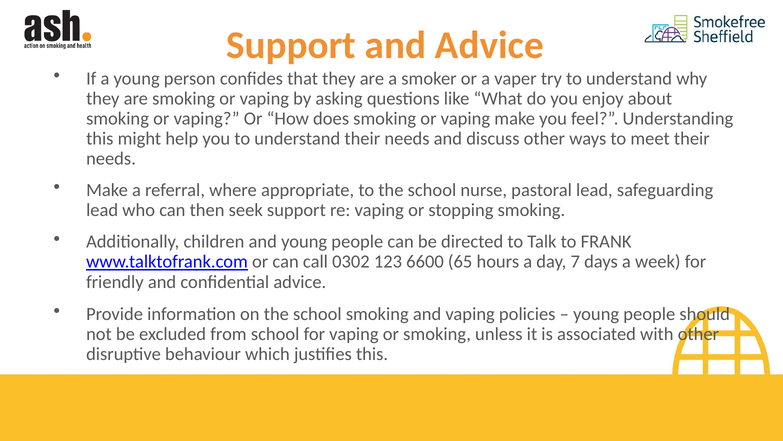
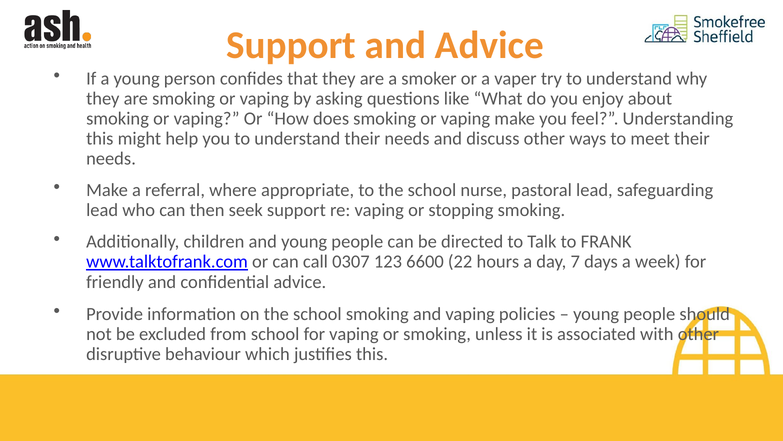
0302: 0302 -> 0307
65: 65 -> 22
